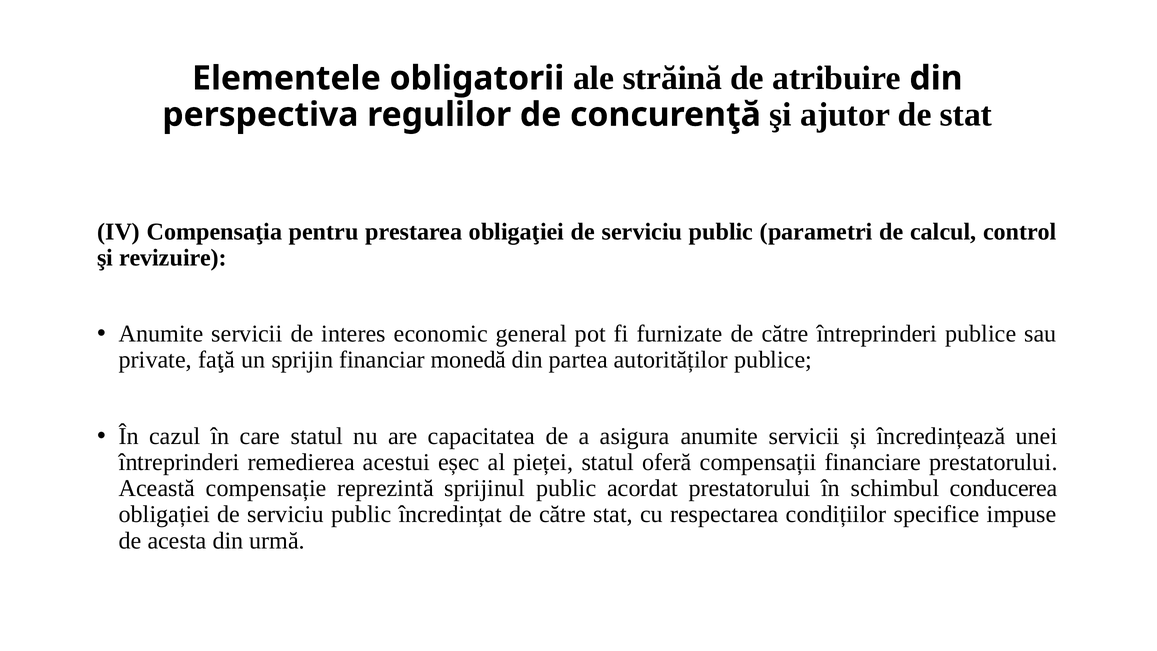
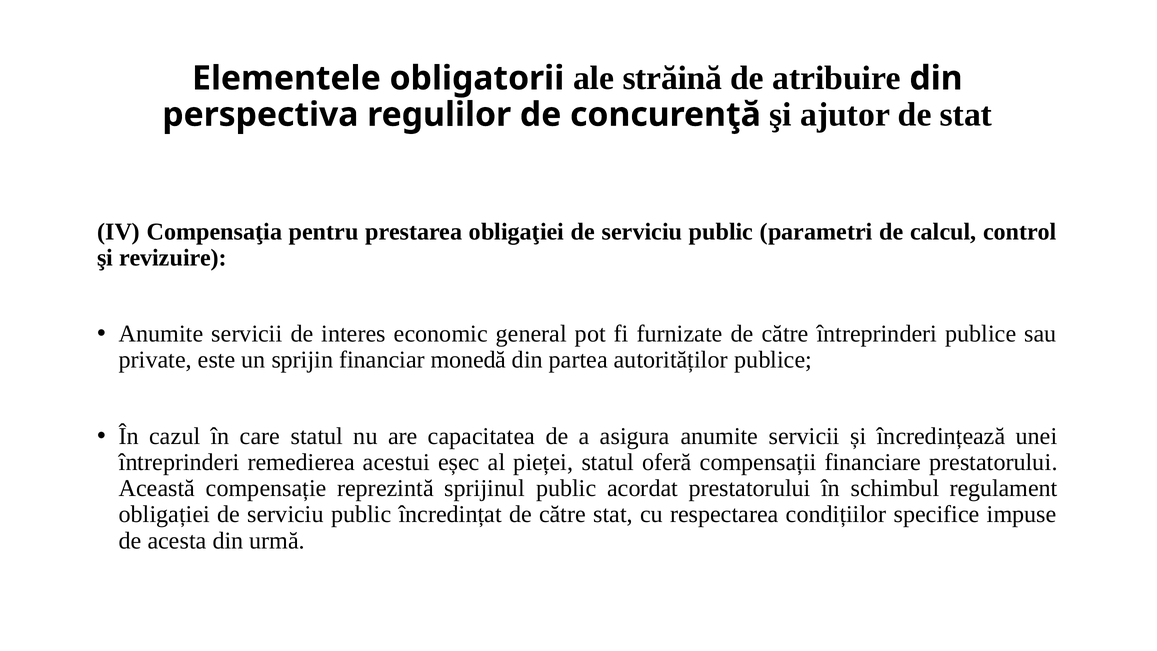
faţă: faţă -> este
conducerea: conducerea -> regulament
